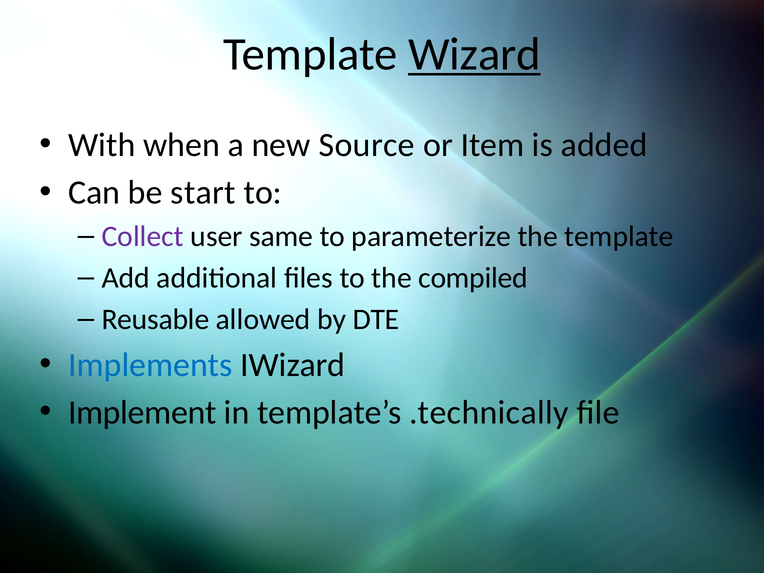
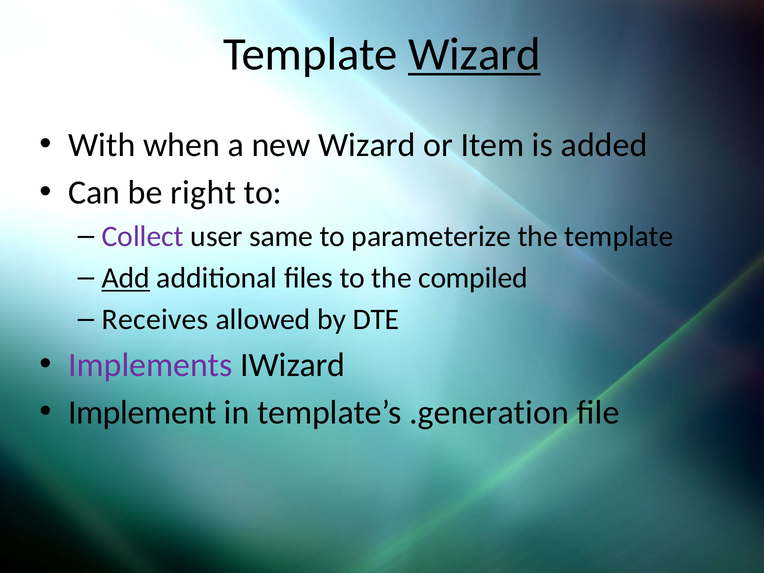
new Source: Source -> Wizard
start: start -> right
Add underline: none -> present
Reusable: Reusable -> Receives
Implements colour: blue -> purple
.technically: .technically -> .generation
